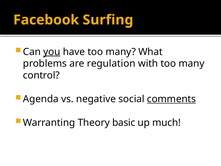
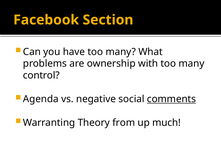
Surfing: Surfing -> Section
you underline: present -> none
regulation: regulation -> ownership
basic: basic -> from
